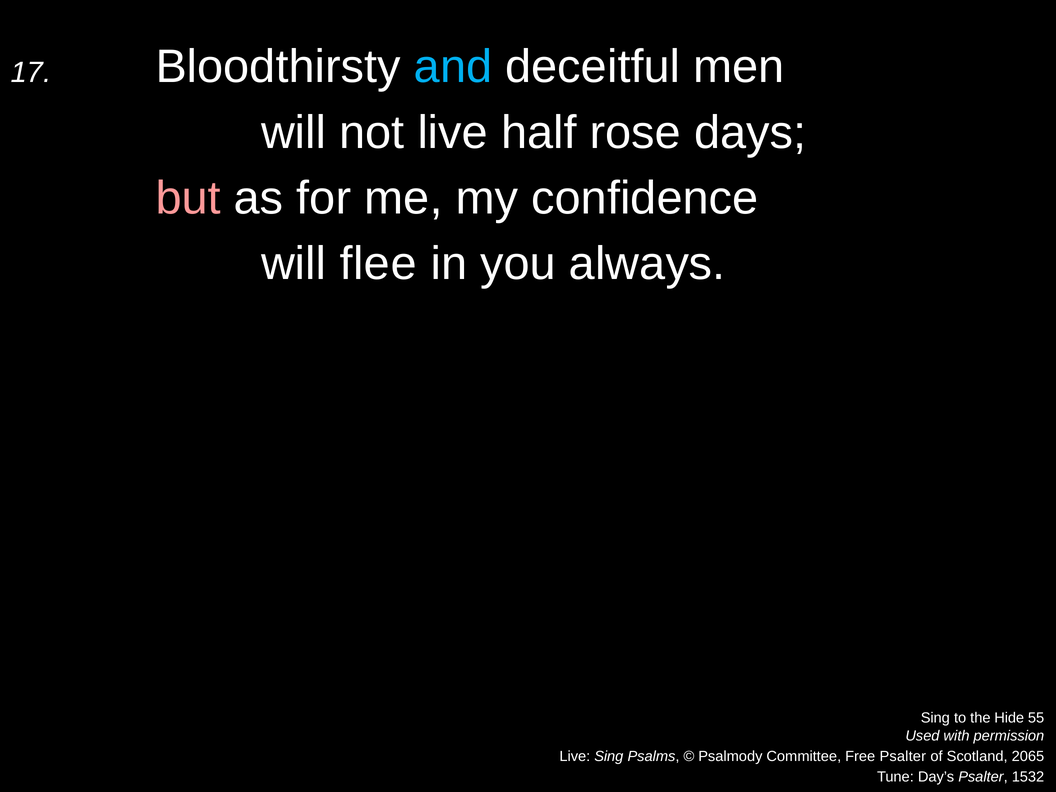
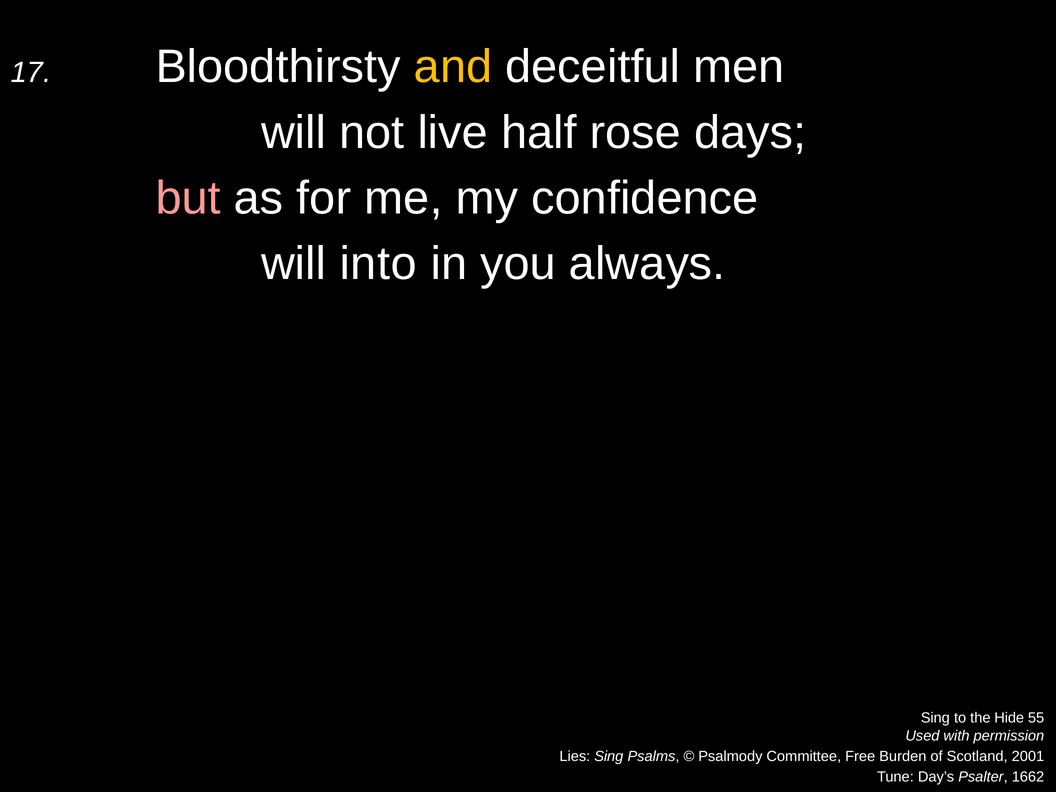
and colour: light blue -> yellow
flee: flee -> into
Live at (575, 756): Live -> Lies
Free Psalter: Psalter -> Burden
2065: 2065 -> 2001
1532: 1532 -> 1662
